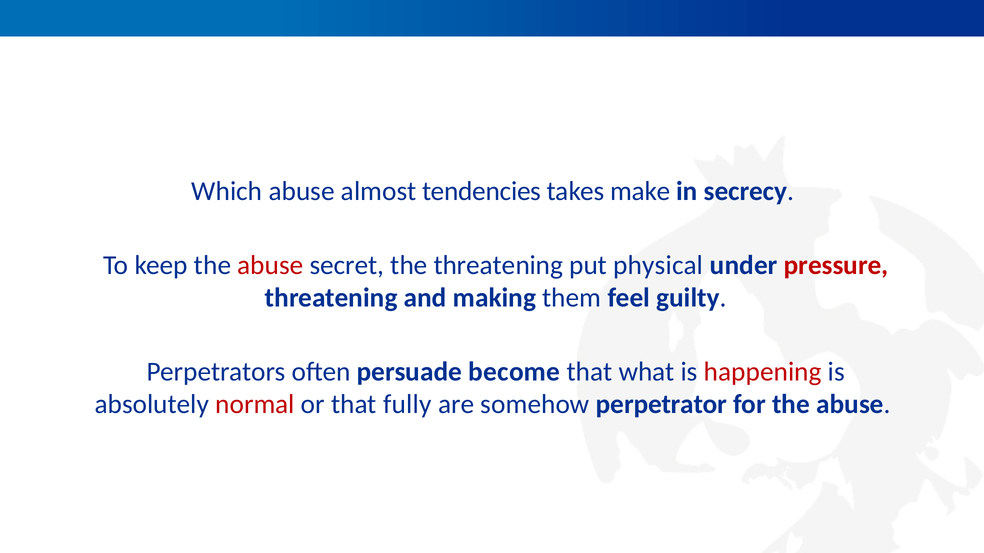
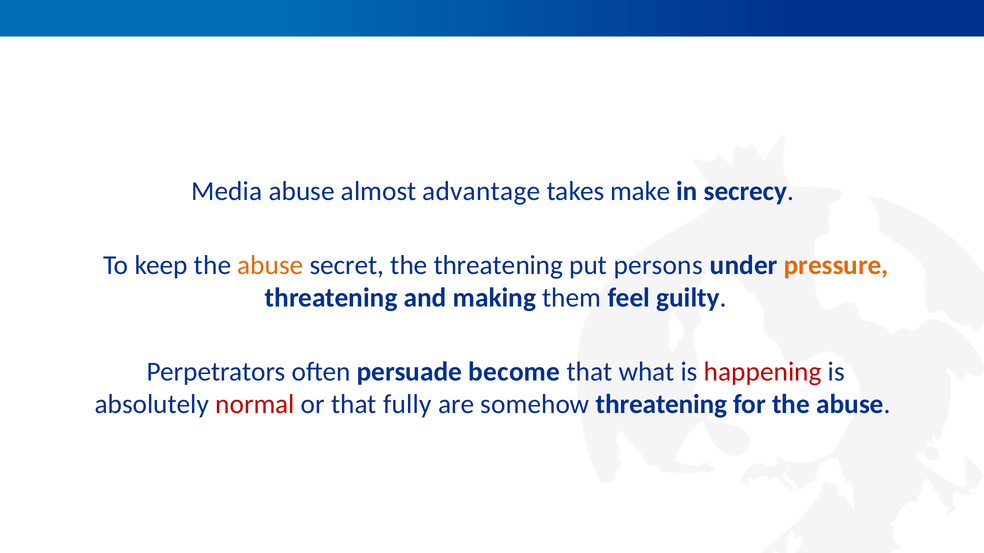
Which: Which -> Media
tendencies: tendencies -> advantage
abuse at (270, 265) colour: red -> orange
physical: physical -> persons
pressure colour: red -> orange
somehow perpetrator: perpetrator -> threatening
